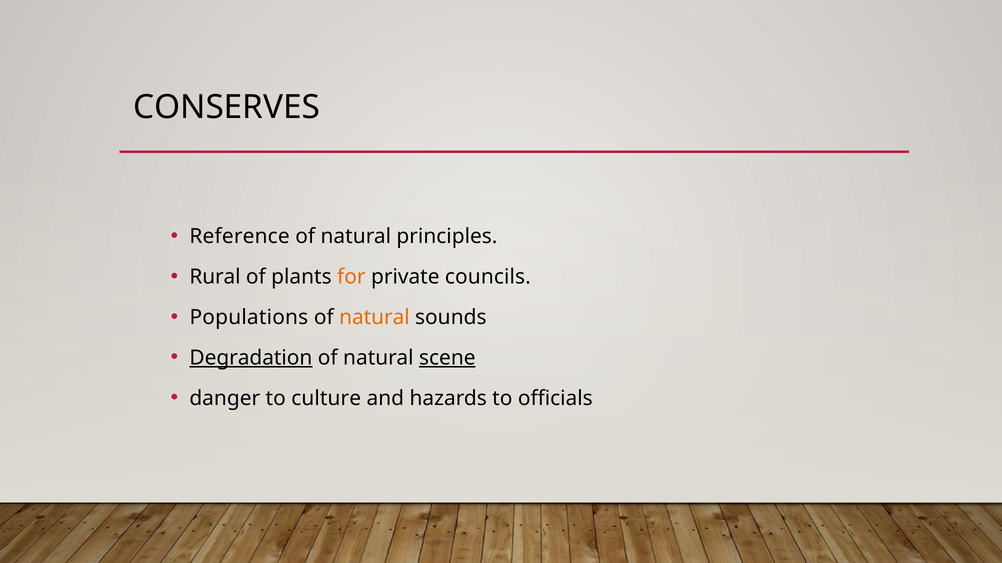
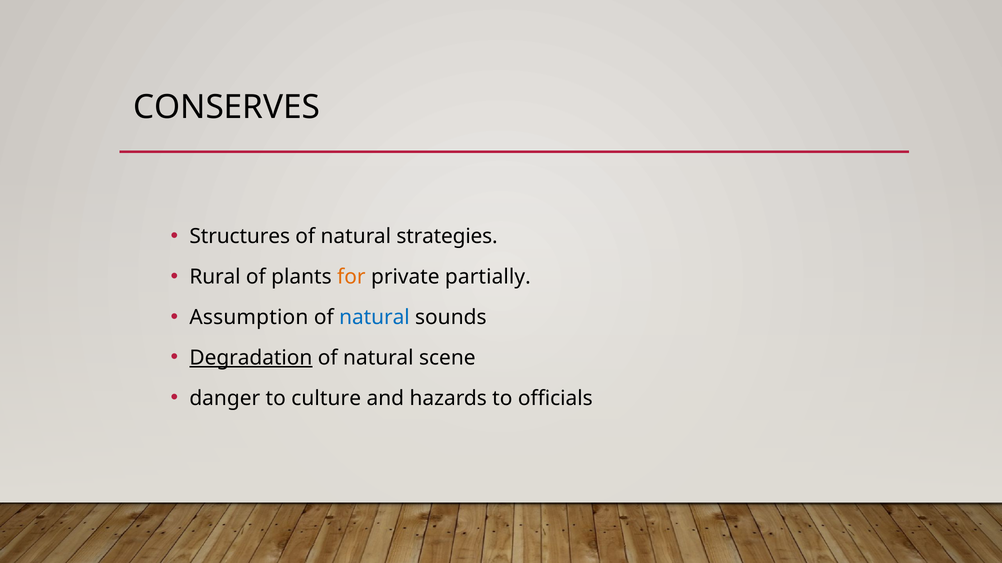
Reference: Reference -> Structures
principles: principles -> strategies
councils: councils -> partially
Populations: Populations -> Assumption
natural at (374, 318) colour: orange -> blue
scene underline: present -> none
